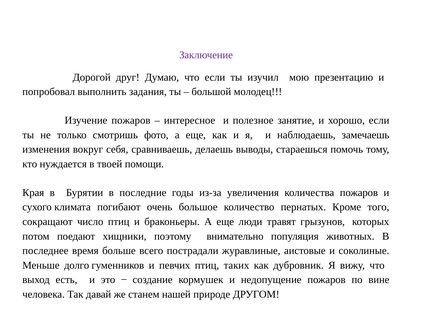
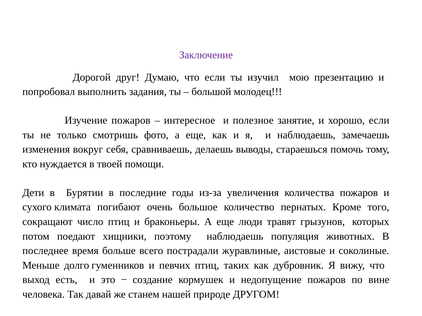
Края: Края -> Дети
поэтому внимательно: внимательно -> наблюдаешь
